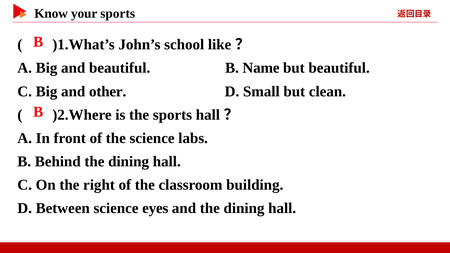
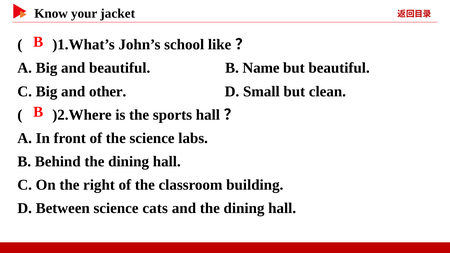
sports at (118, 13): sports -> jacket
eyes: eyes -> cats
